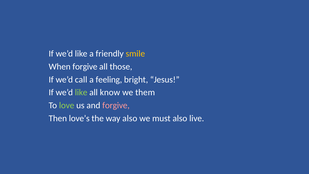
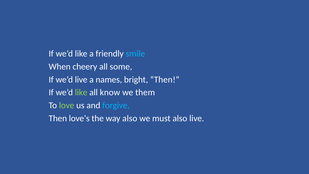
smile colour: yellow -> light blue
When forgive: forgive -> cheery
those: those -> some
we’d call: call -> live
feeling: feeling -> names
bright Jesus: Jesus -> Then
forgive at (116, 105) colour: pink -> light blue
